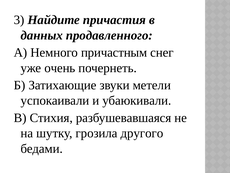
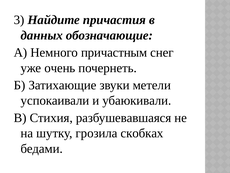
продавленного: продавленного -> обозначающие
другого: другого -> скобках
